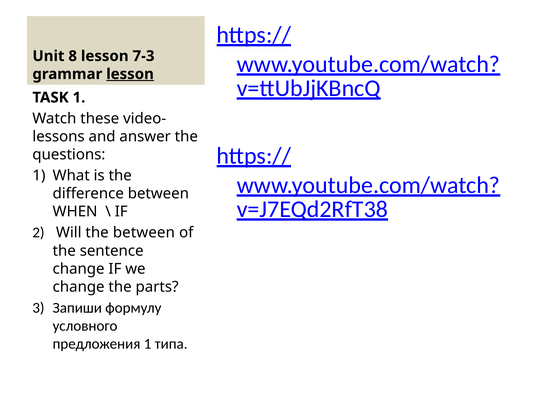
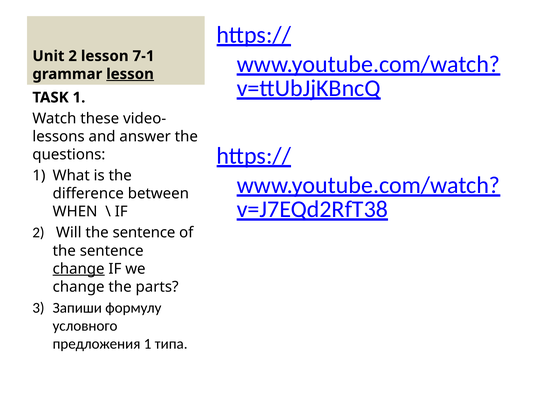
Unit 8: 8 -> 2
7-3: 7-3 -> 7-1
Will the between: between -> sentence
change at (79, 269) underline: none -> present
